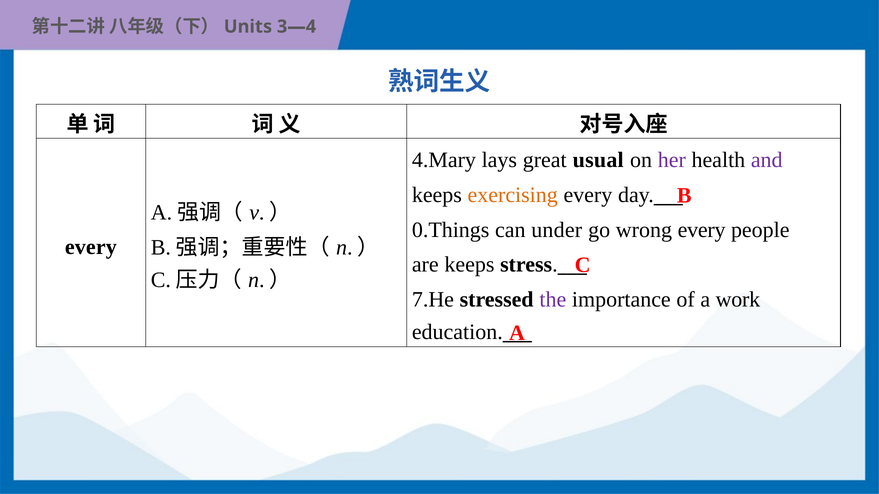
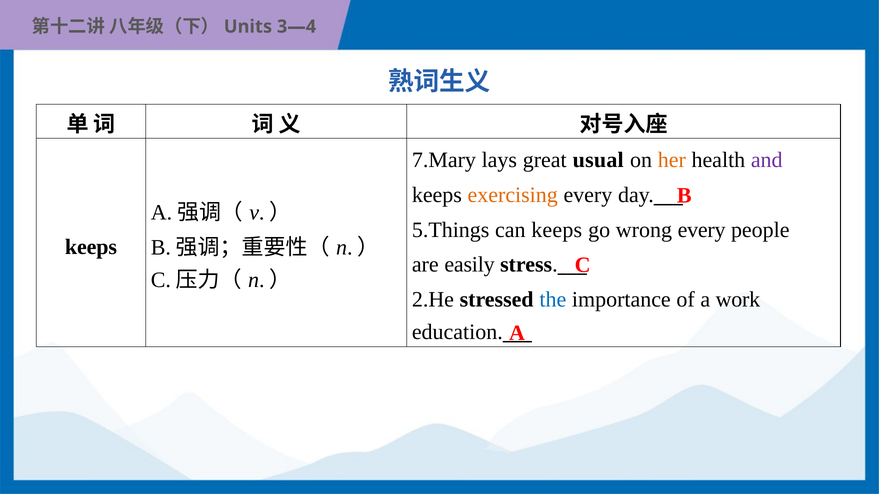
4.Mary: 4.Mary -> 7.Mary
her colour: purple -> orange
0.Things: 0.Things -> 5.Things
can under: under -> keeps
every at (91, 247): every -> keeps
are keeps: keeps -> easily
7.He: 7.He -> 2.He
the colour: purple -> blue
